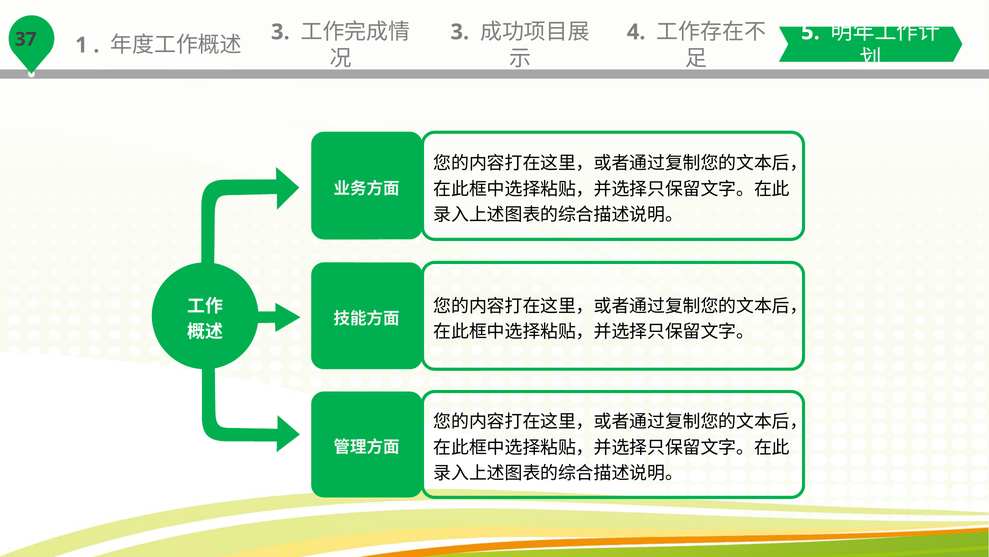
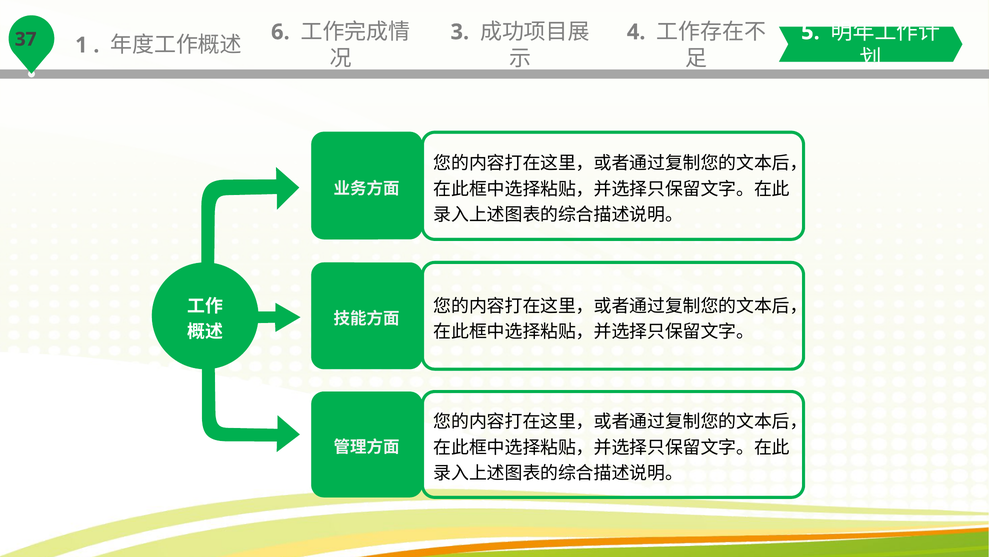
3 at (280, 32): 3 -> 6
